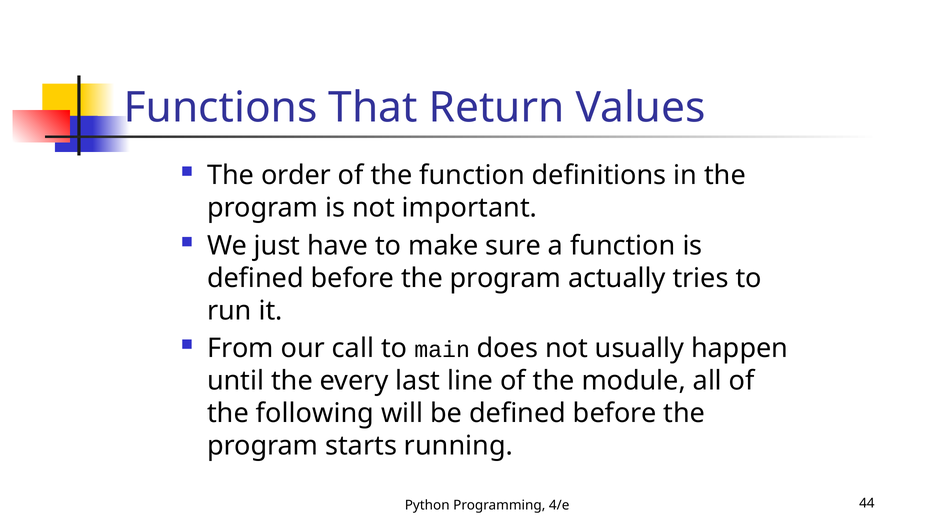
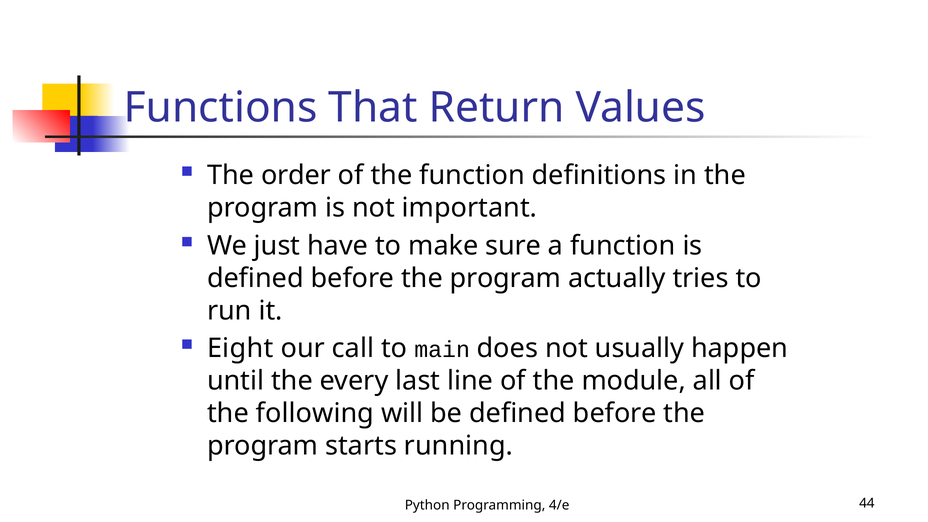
From: From -> Eight
